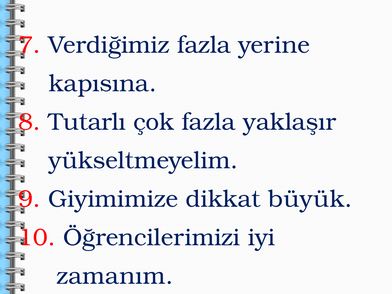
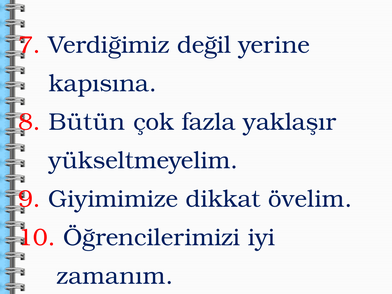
Verdiğimiz fazla: fazla -> değil
Tutarlı: Tutarlı -> Bütün
büyük: büyük -> övelim
